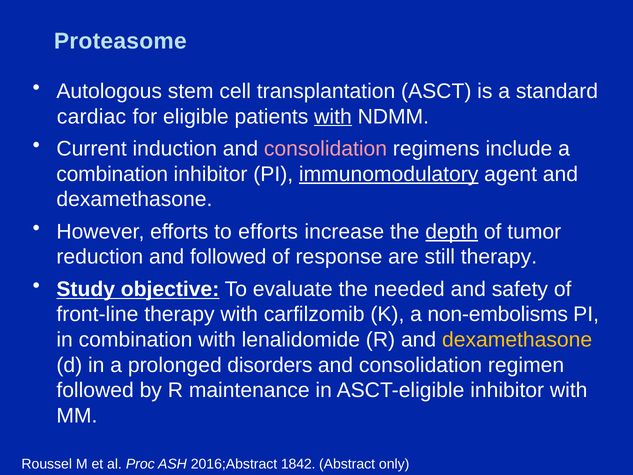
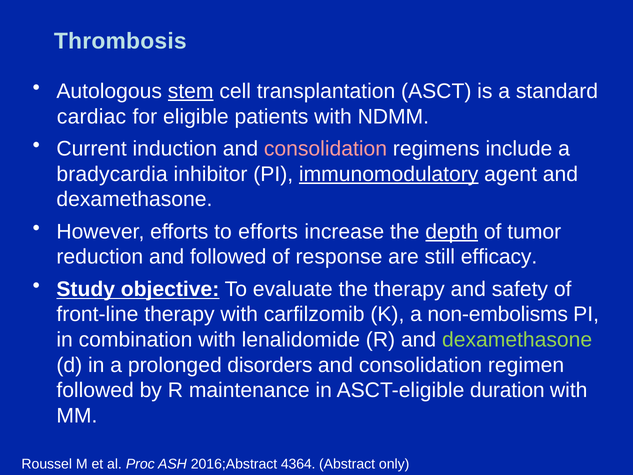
Proteasome: Proteasome -> Thrombosis
stem underline: none -> present
with at (333, 116) underline: present -> none
combination at (112, 174): combination -> bradycardia
still therapy: therapy -> efficacy
the needed: needed -> therapy
dexamethasone at (517, 340) colour: yellow -> light green
ASCT-eligible inhibitor: inhibitor -> duration
1842: 1842 -> 4364
